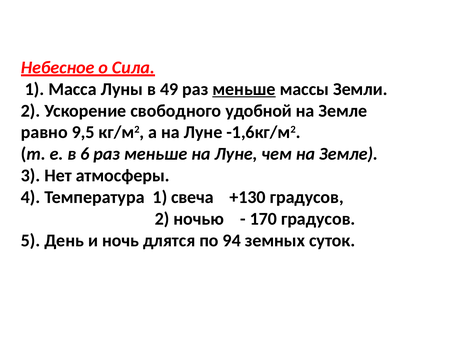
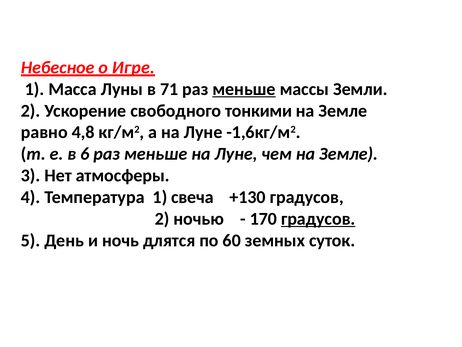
Сила: Сила -> Игре
49: 49 -> 71
удобной: удобной -> тонкими
9,5: 9,5 -> 4,8
градусов at (318, 218) underline: none -> present
94: 94 -> 60
